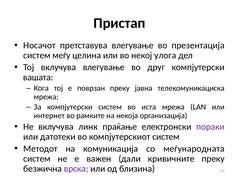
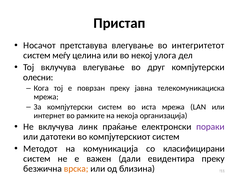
презентација: презентација -> интегритетот
вашата: вашата -> олесни
меѓународната: меѓународната -> класифицирани
кривичните: кривичните -> евидентира
врска colour: purple -> orange
